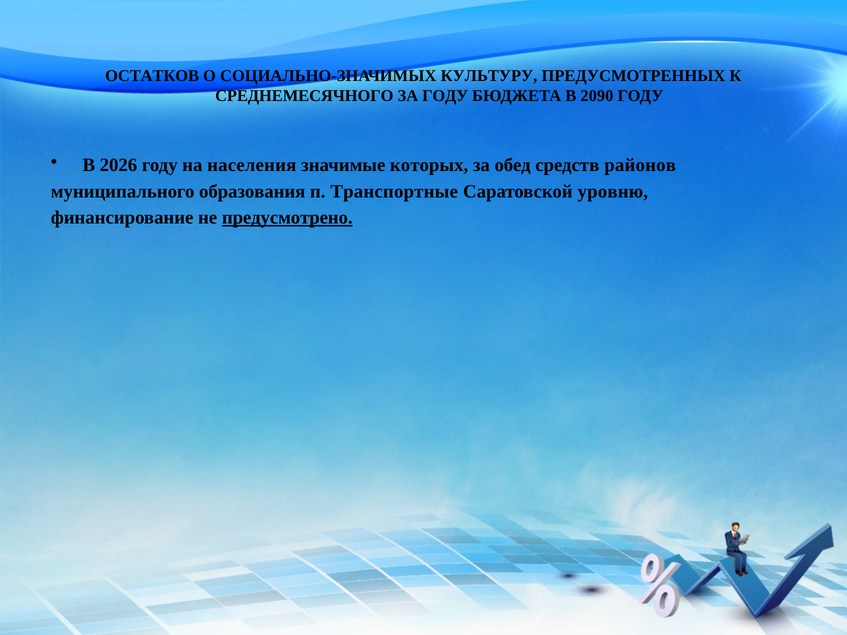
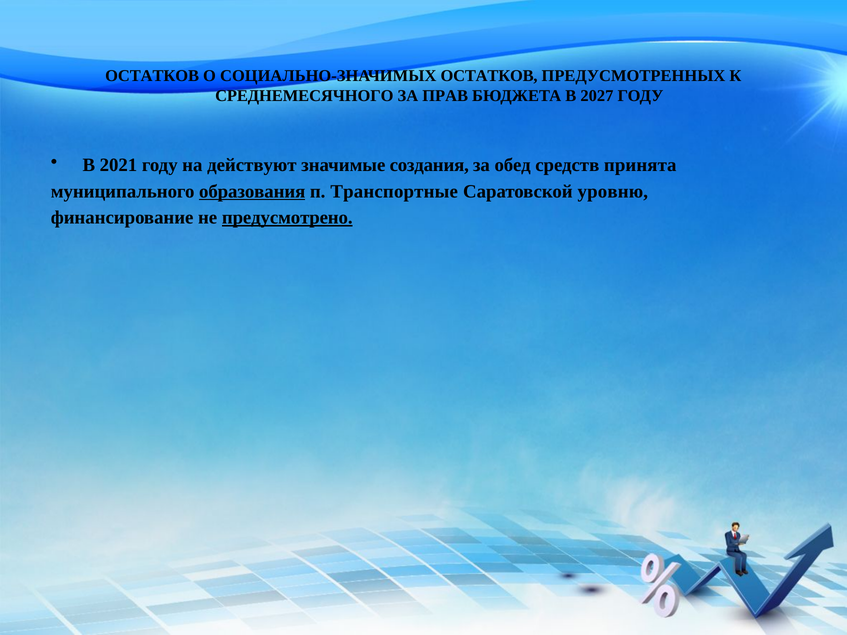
СОЦИАЛЬНО-ЗНАЧИМЫХ КУЛЬТУРУ: КУЛЬТУРУ -> ОСТАТКОВ
ЗА ГОДУ: ГОДУ -> ПРАВ
2090: 2090 -> 2027
2026: 2026 -> 2021
населения: населения -> действуют
которых: которых -> создания
районов: районов -> принята
образования underline: none -> present
